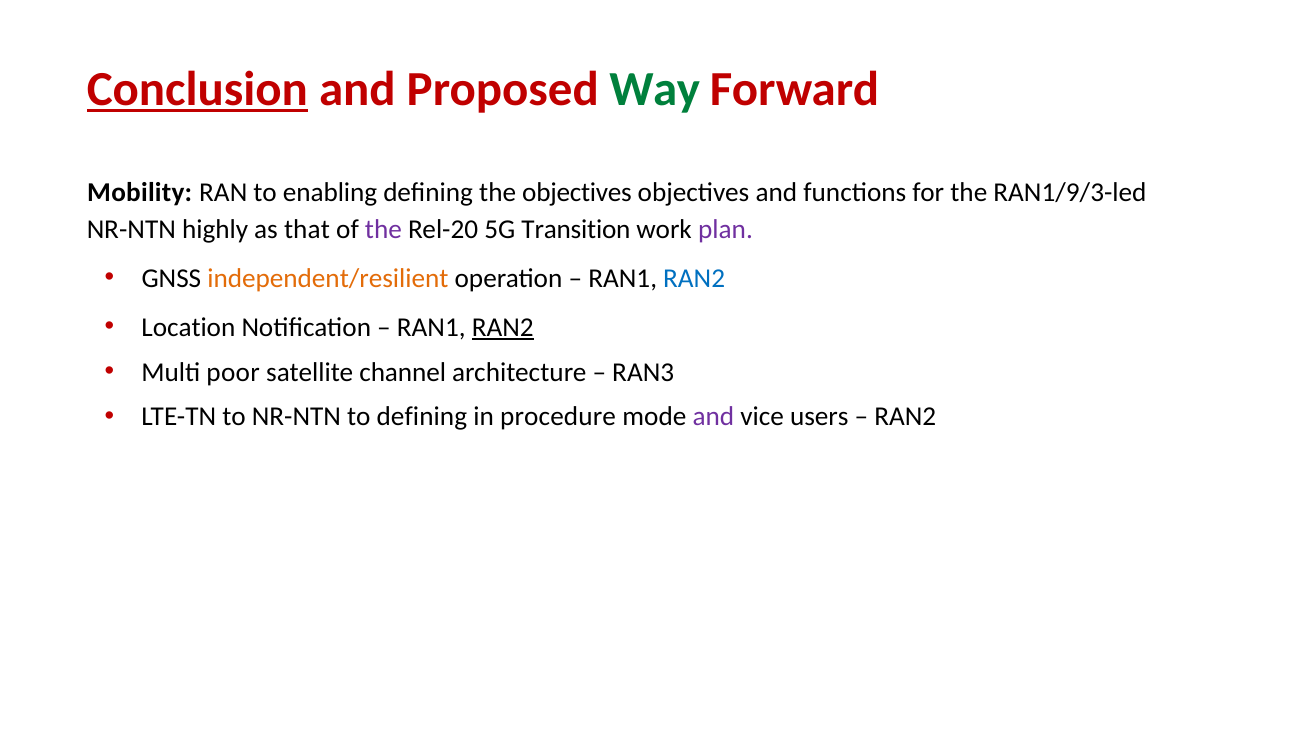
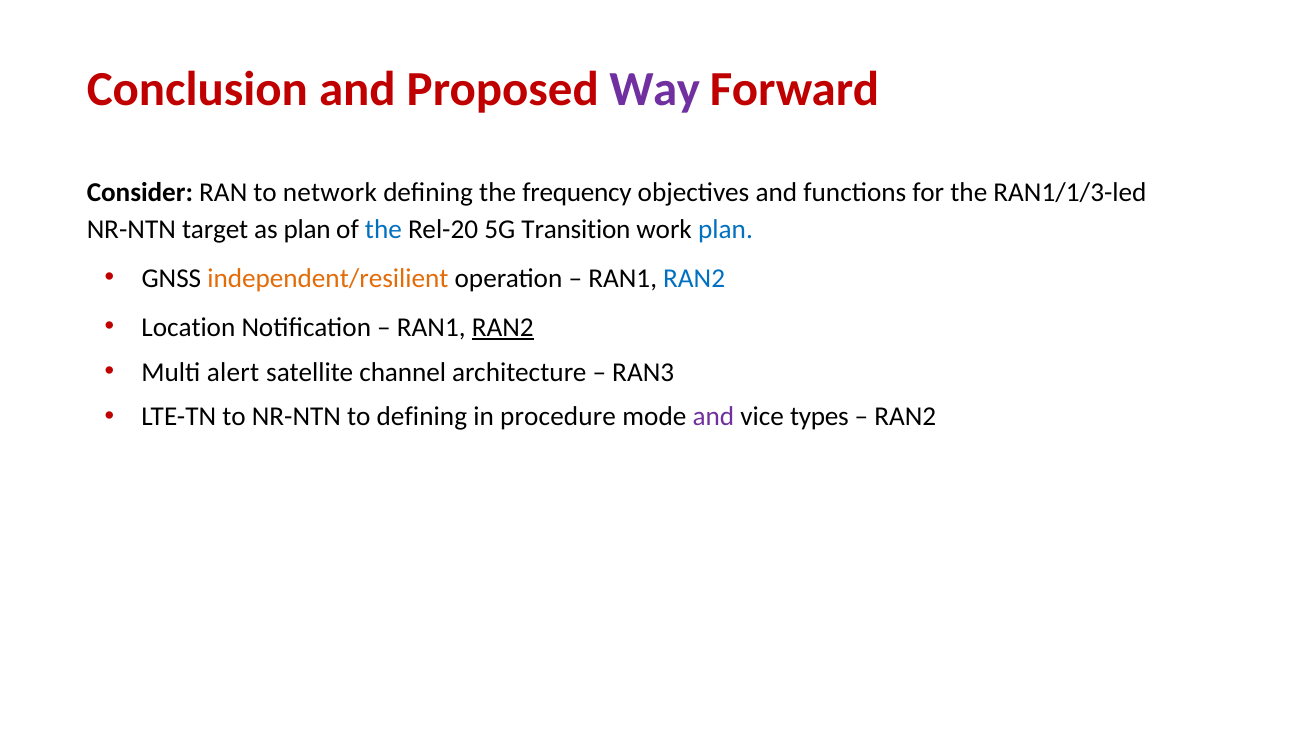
Conclusion underline: present -> none
Way colour: green -> purple
Mobility: Mobility -> Consider
enabling: enabling -> network
the objectives: objectives -> frequency
RAN1/9/3-led: RAN1/9/3-led -> RAN1/1/3-led
highly: highly -> target
as that: that -> plan
the at (383, 229) colour: purple -> blue
plan at (725, 229) colour: purple -> blue
poor: poor -> alert
users: users -> types
